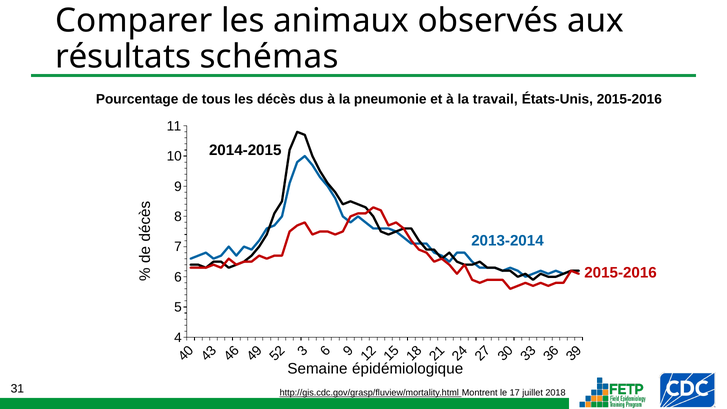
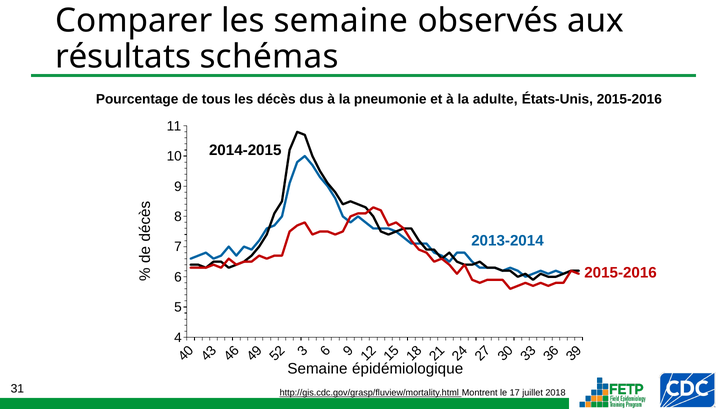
les animaux: animaux -> semaine
travail: travail -> adulte
